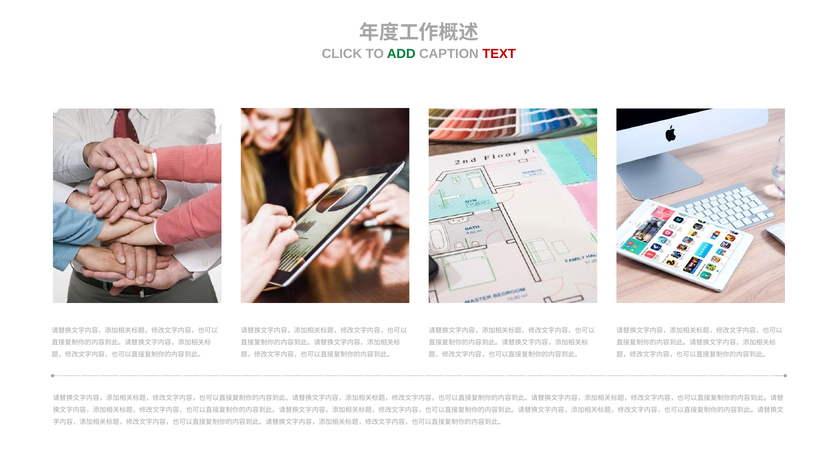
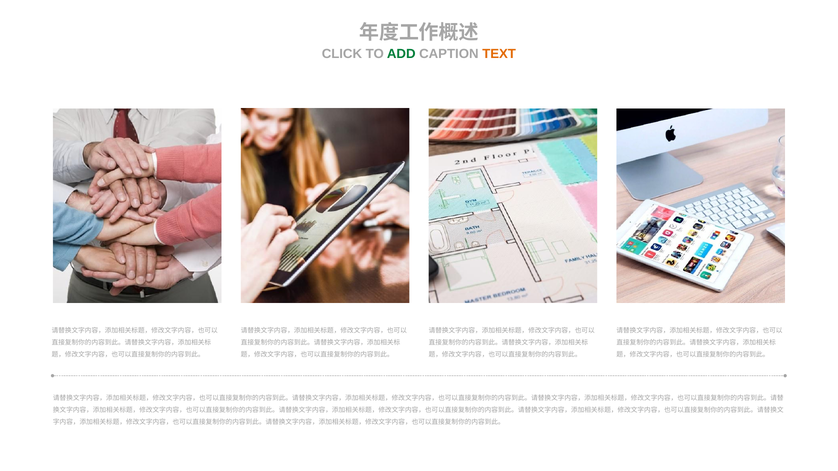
TEXT colour: red -> orange
